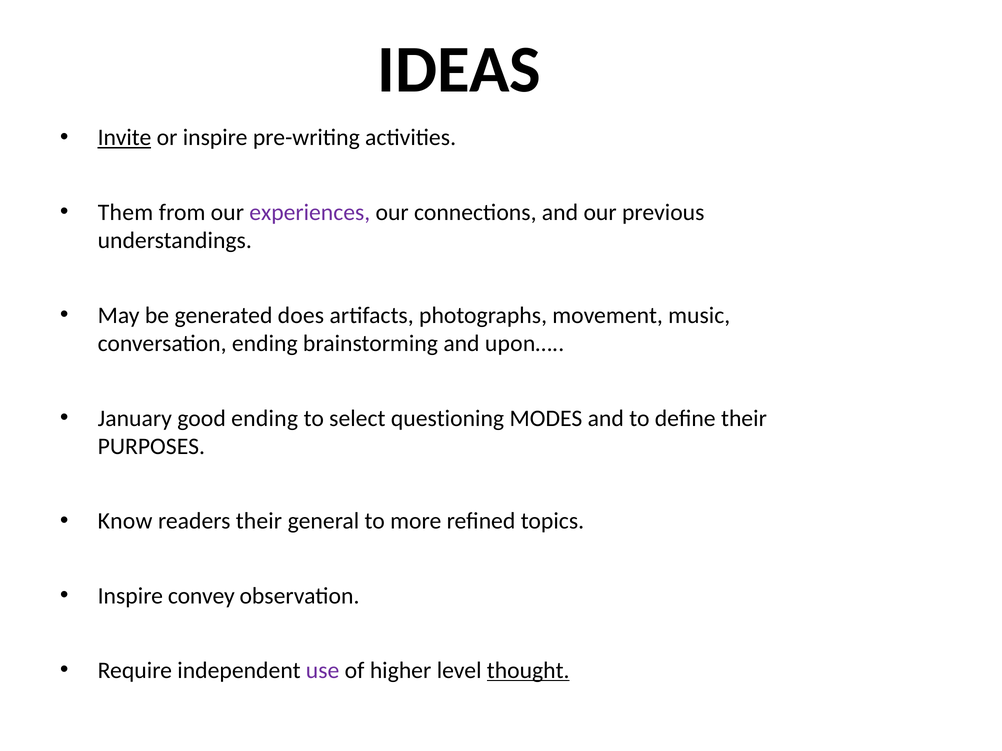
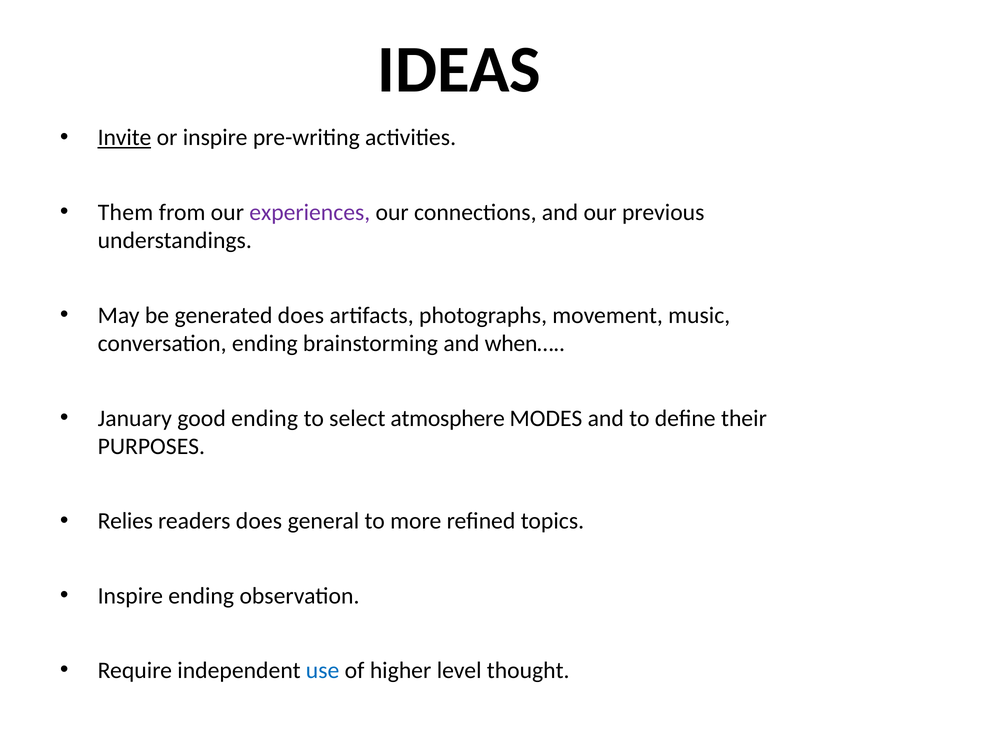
upon…: upon… -> when…
questioning: questioning -> atmosphere
Know: Know -> Relies
readers their: their -> does
Inspire convey: convey -> ending
use colour: purple -> blue
thought underline: present -> none
